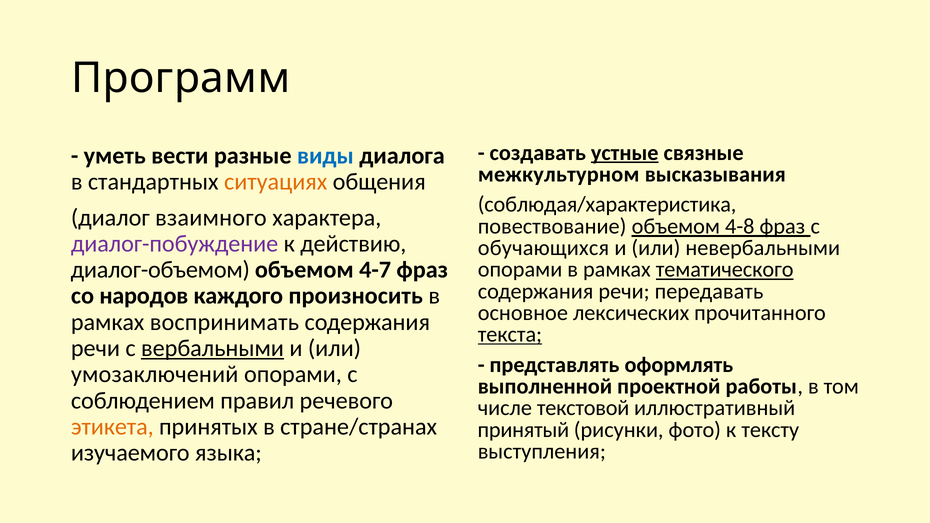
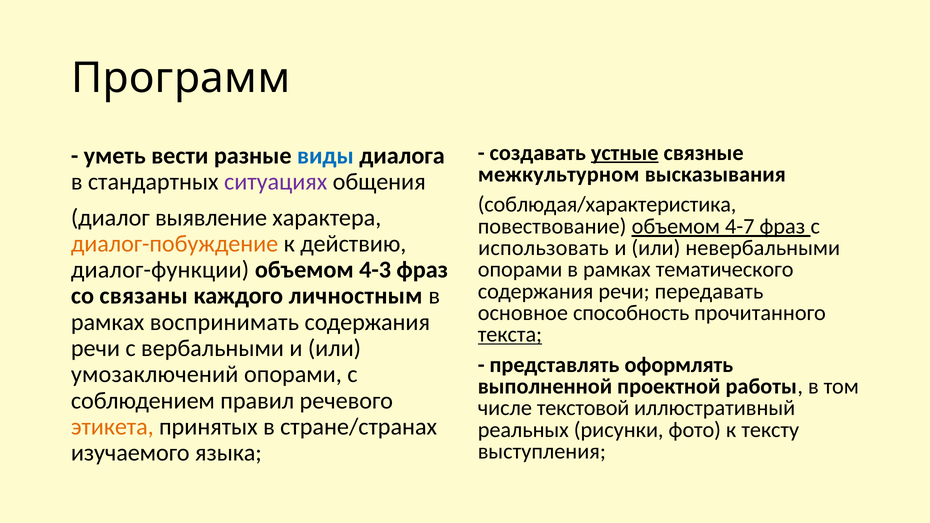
ситуациях colour: orange -> purple
взаимного: взаимного -> выявление
4-8: 4-8 -> 4-7
диалог-побуждение colour: purple -> orange
обучающихся: обучающихся -> использовать
диалог-объемом: диалог-объемом -> диалог-функции
4-7: 4-7 -> 4-3
тематического underline: present -> none
народов: народов -> связаны
произносить: произносить -> личностным
лексических: лексических -> способность
вербальными underline: present -> none
принятый: принятый -> реальных
